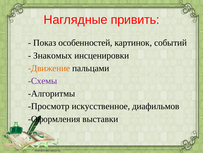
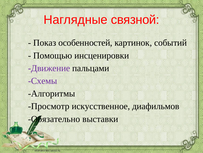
привить: привить -> связной
Знакомых: Знакомых -> Помощью
Движение colour: orange -> purple
Оформления: Оформления -> Обязательно
